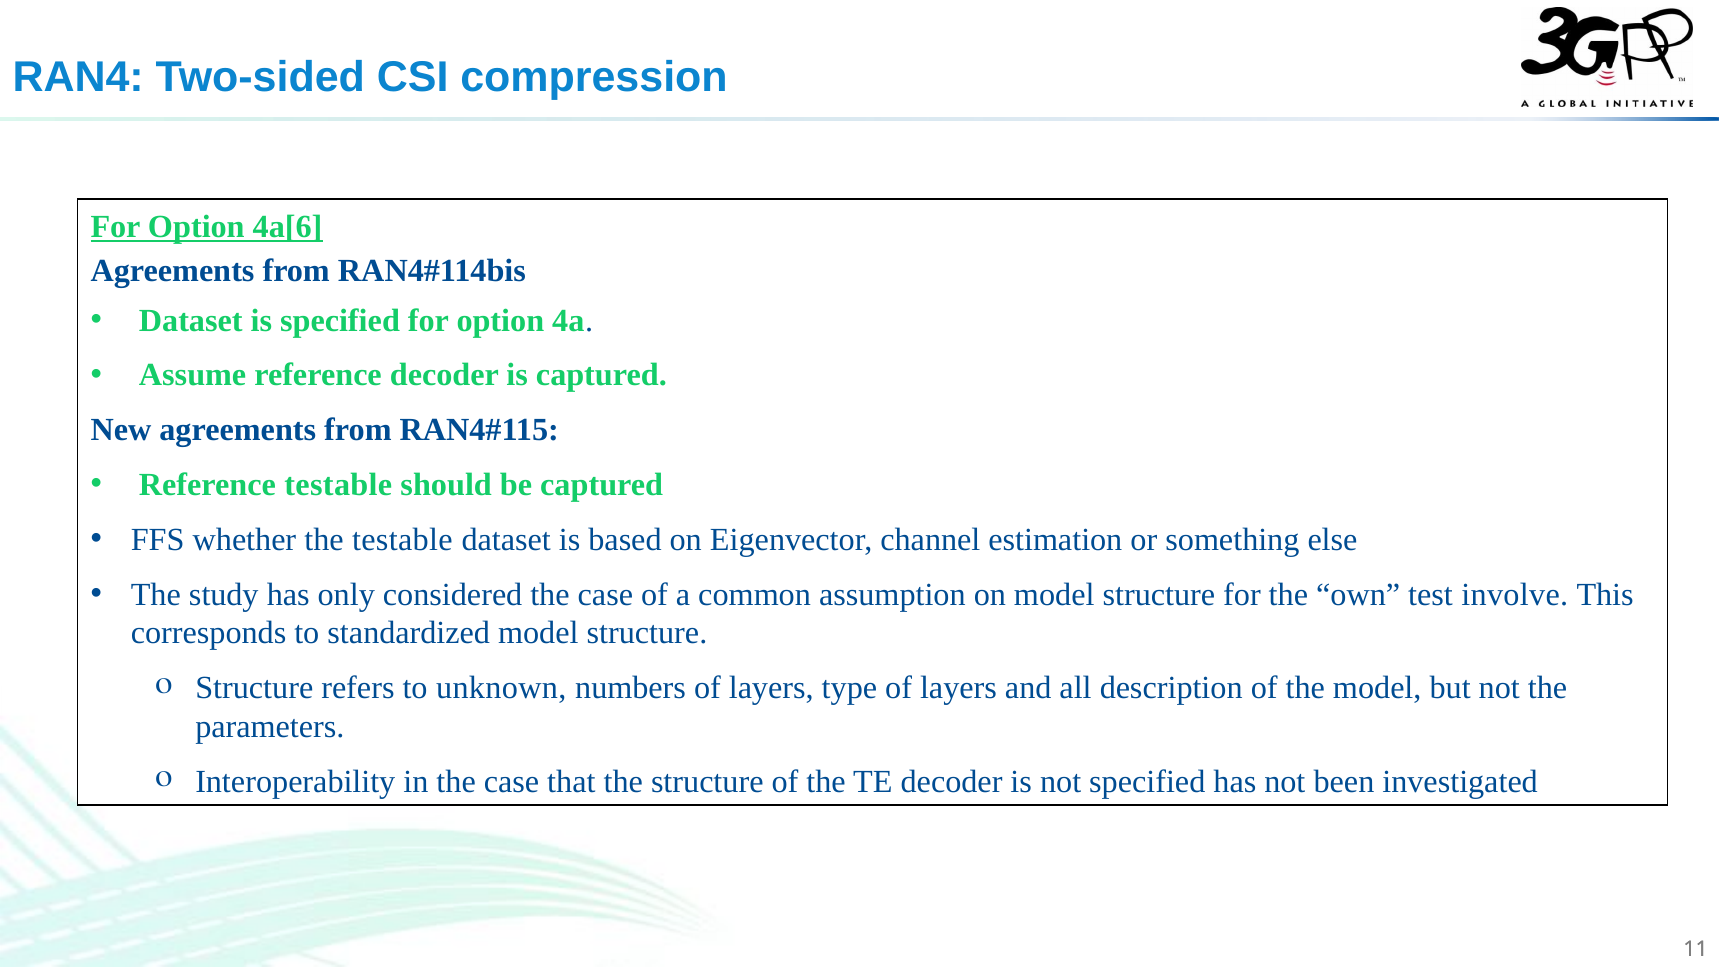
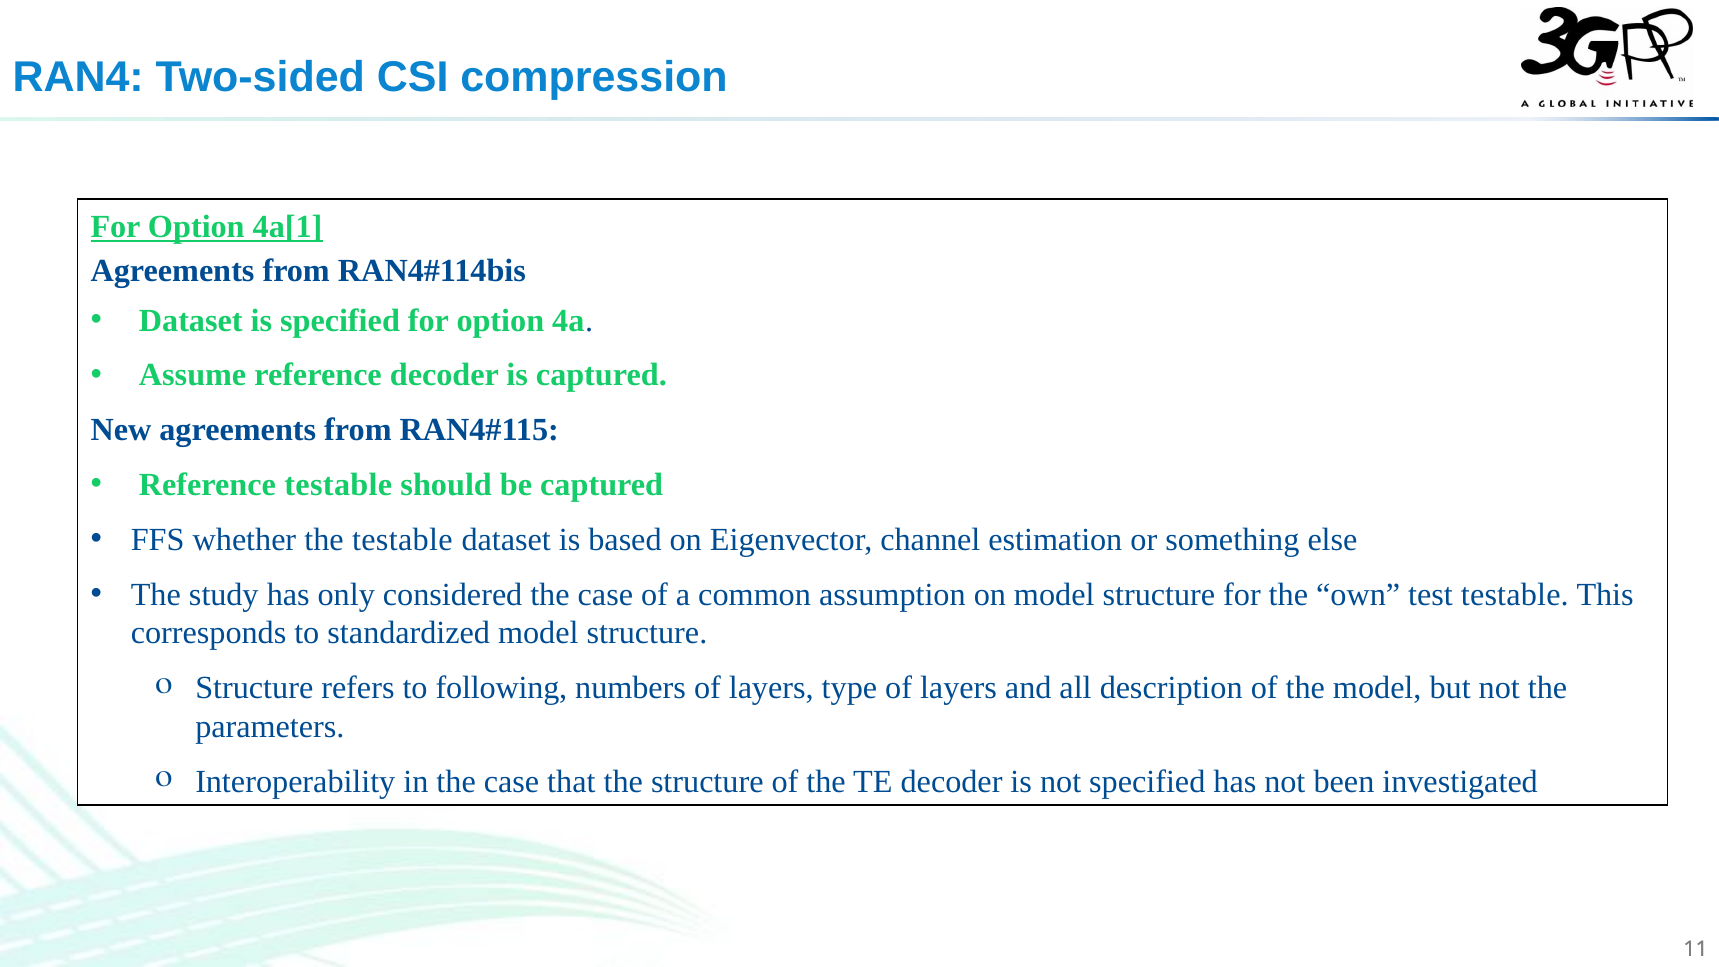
4a[6: 4a[6 -> 4a[1
test involve: involve -> testable
unknown: unknown -> following
